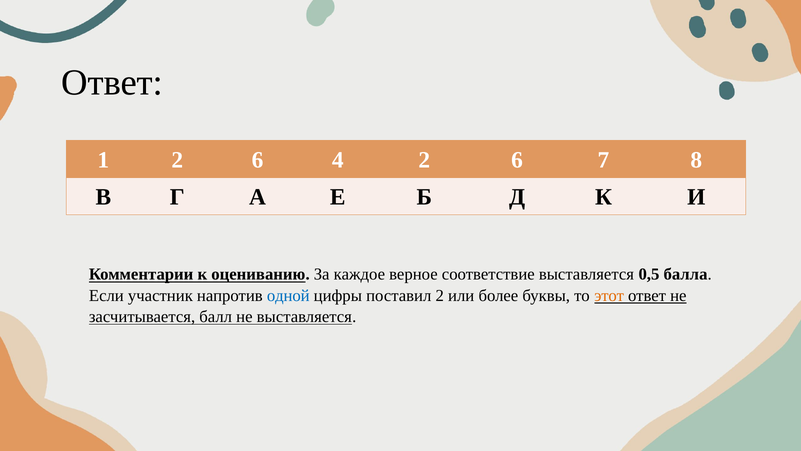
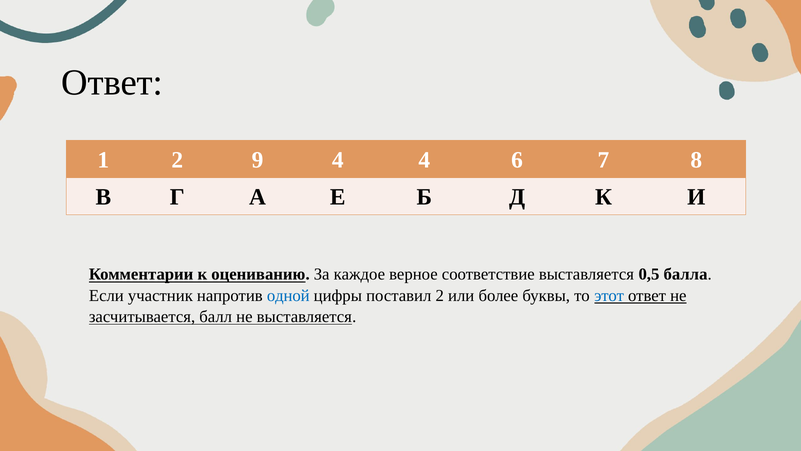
1 2 6: 6 -> 9
4 2: 2 -> 4
этот colour: orange -> blue
